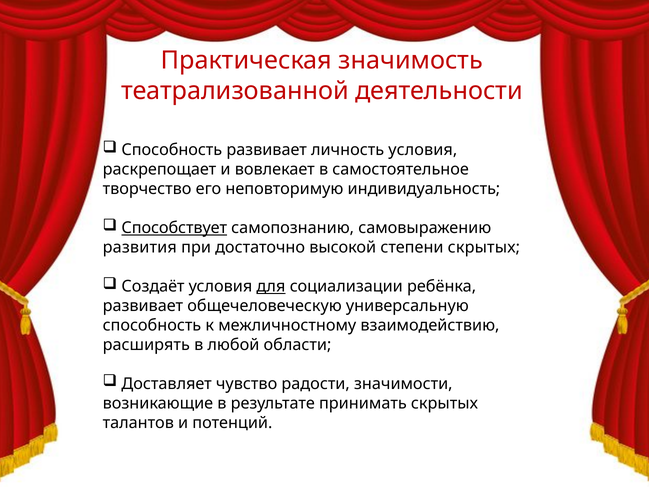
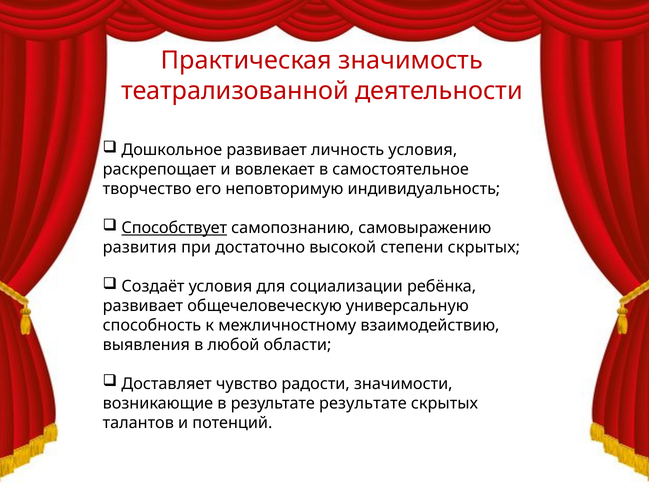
Способность at (172, 150): Способность -> Дошкольное
для underline: present -> none
расширять: расширять -> выявления
результате принимать: принимать -> результате
